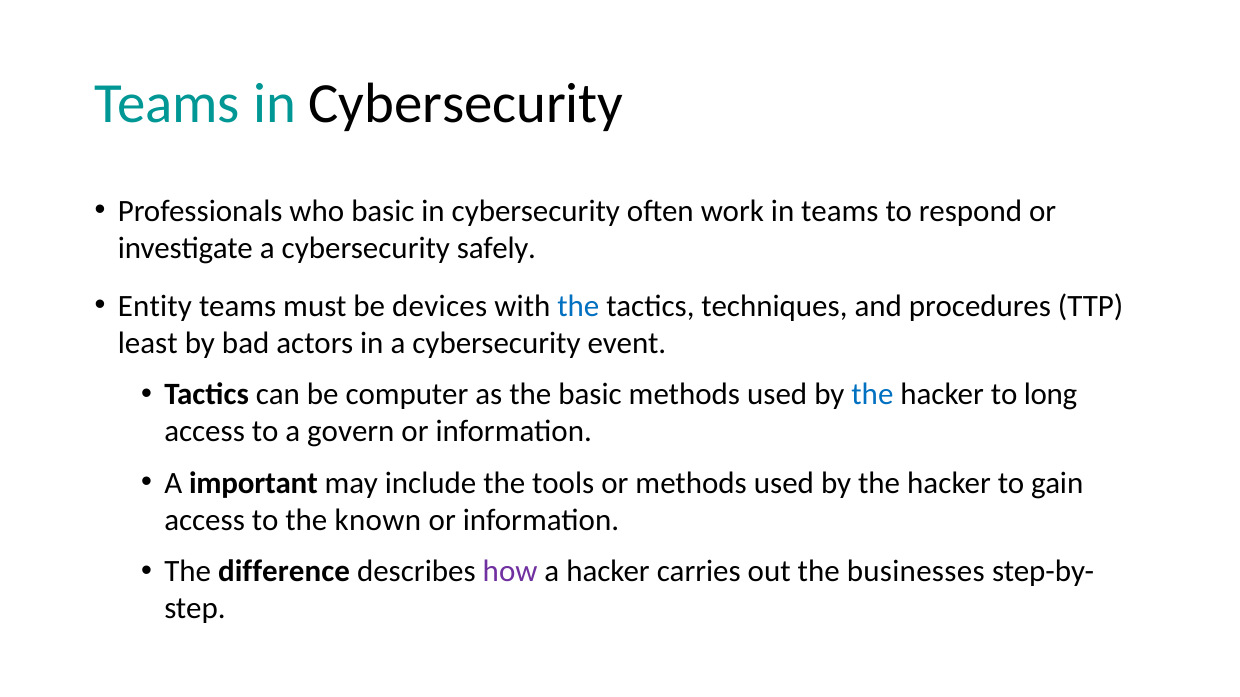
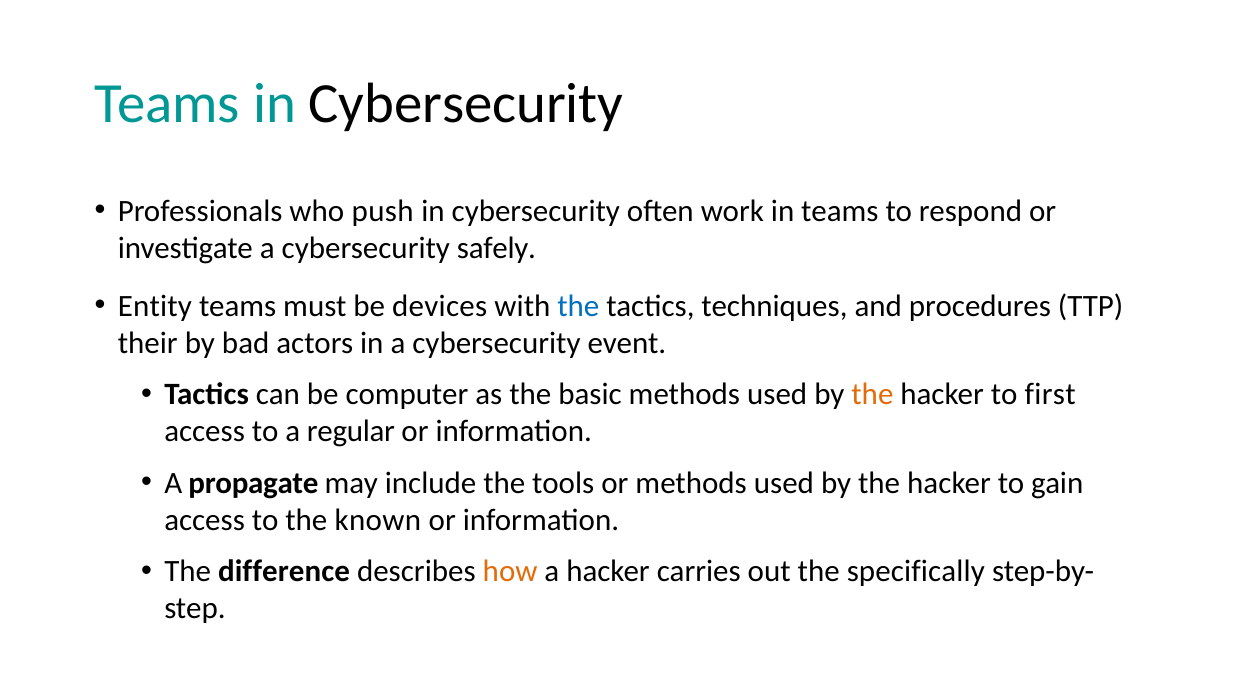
who basic: basic -> push
least: least -> their
the at (872, 395) colour: blue -> orange
long: long -> first
govern: govern -> regular
important: important -> propagate
how colour: purple -> orange
businesses: businesses -> specifically
